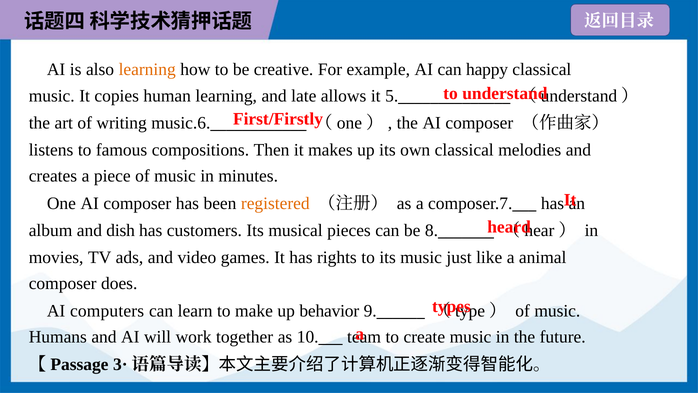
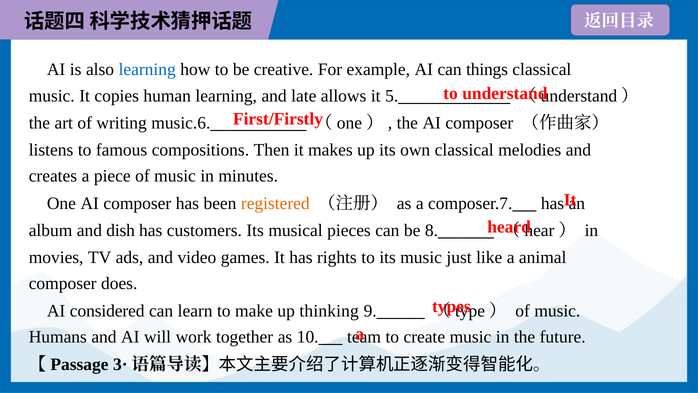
learning at (147, 69) colour: orange -> blue
happy: happy -> things
computers: computers -> considered
behavior: behavior -> thinking
